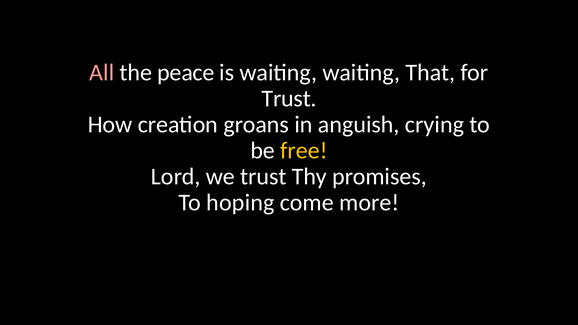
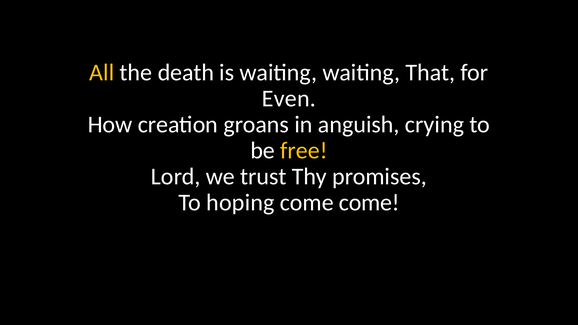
All colour: pink -> yellow
peace: peace -> death
Trust at (289, 99): Trust -> Even
come more: more -> come
